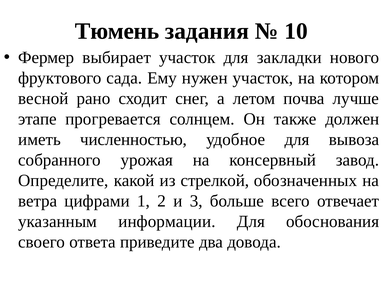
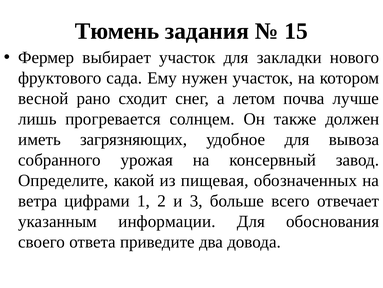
10: 10 -> 15
этапе: этапе -> лишь
численностью: численностью -> загрязняющих
стрелкой: стрелкой -> пищевая
